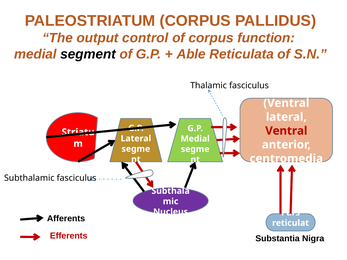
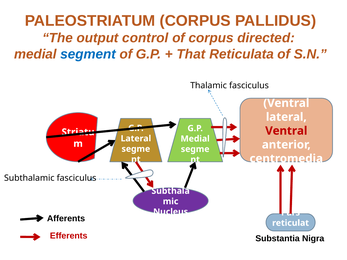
function: function -> directed
segment colour: black -> blue
Able: Able -> That
